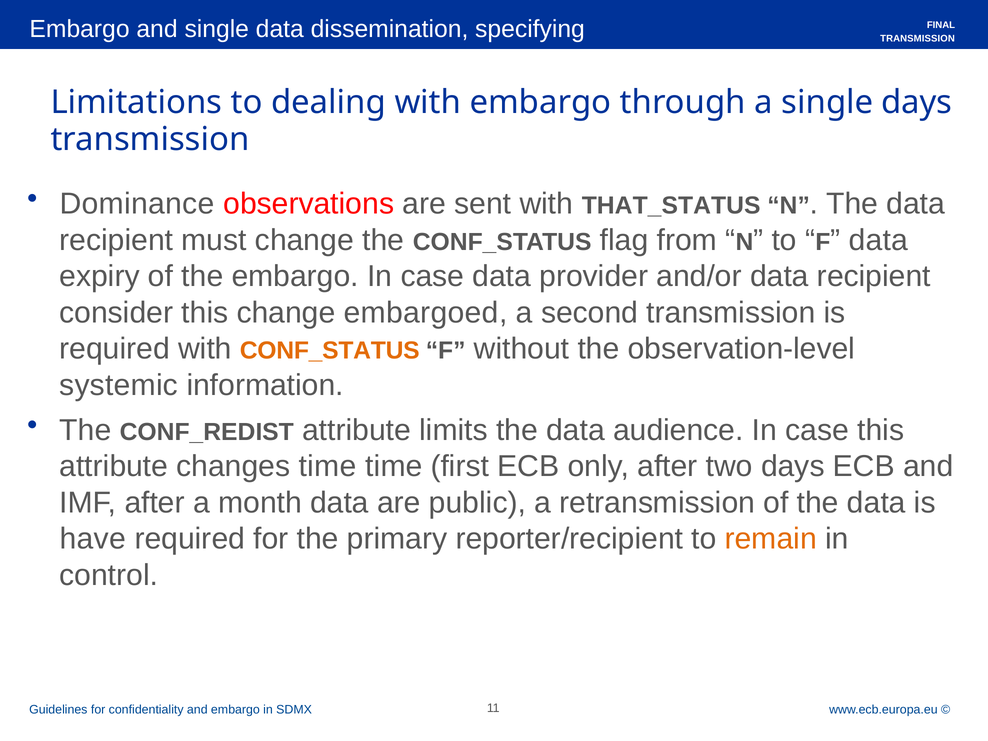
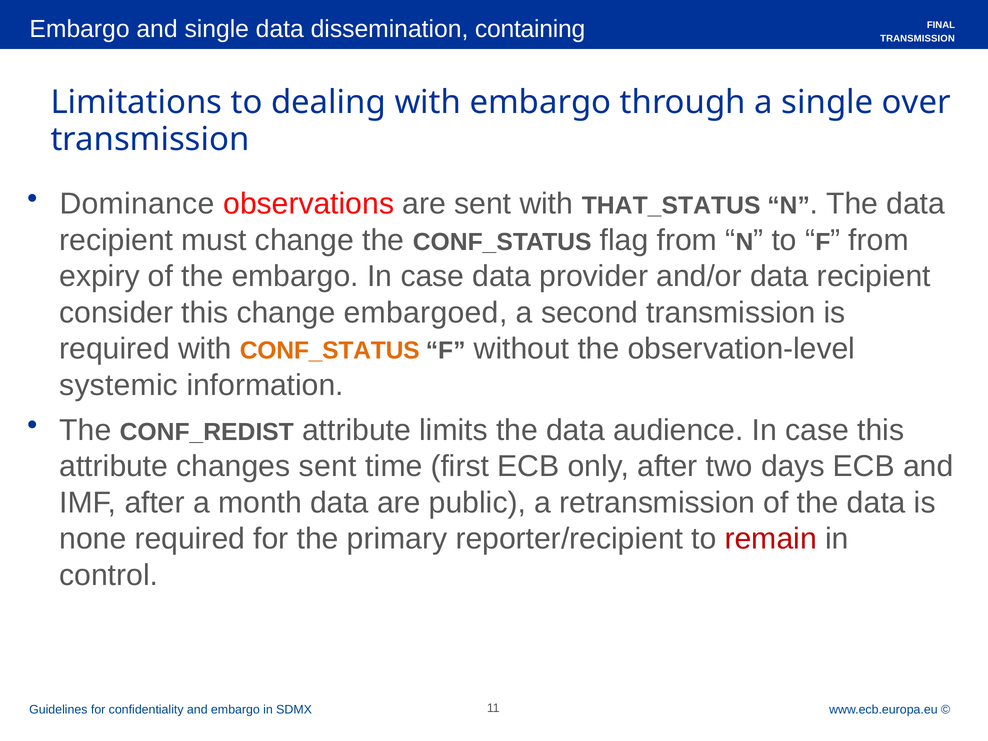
specifying: specifying -> containing
single days: days -> over
data at (878, 240): data -> from
changes time: time -> sent
have: have -> none
remain colour: orange -> red
